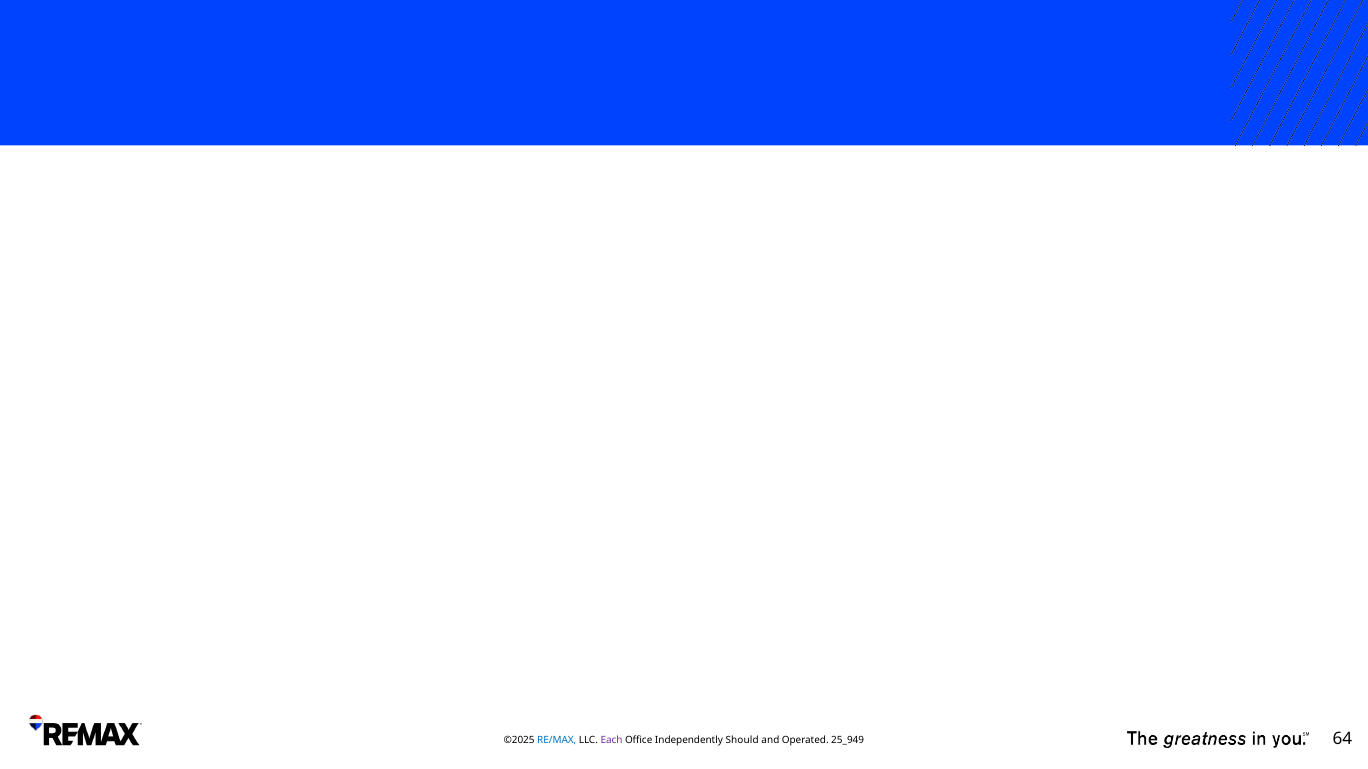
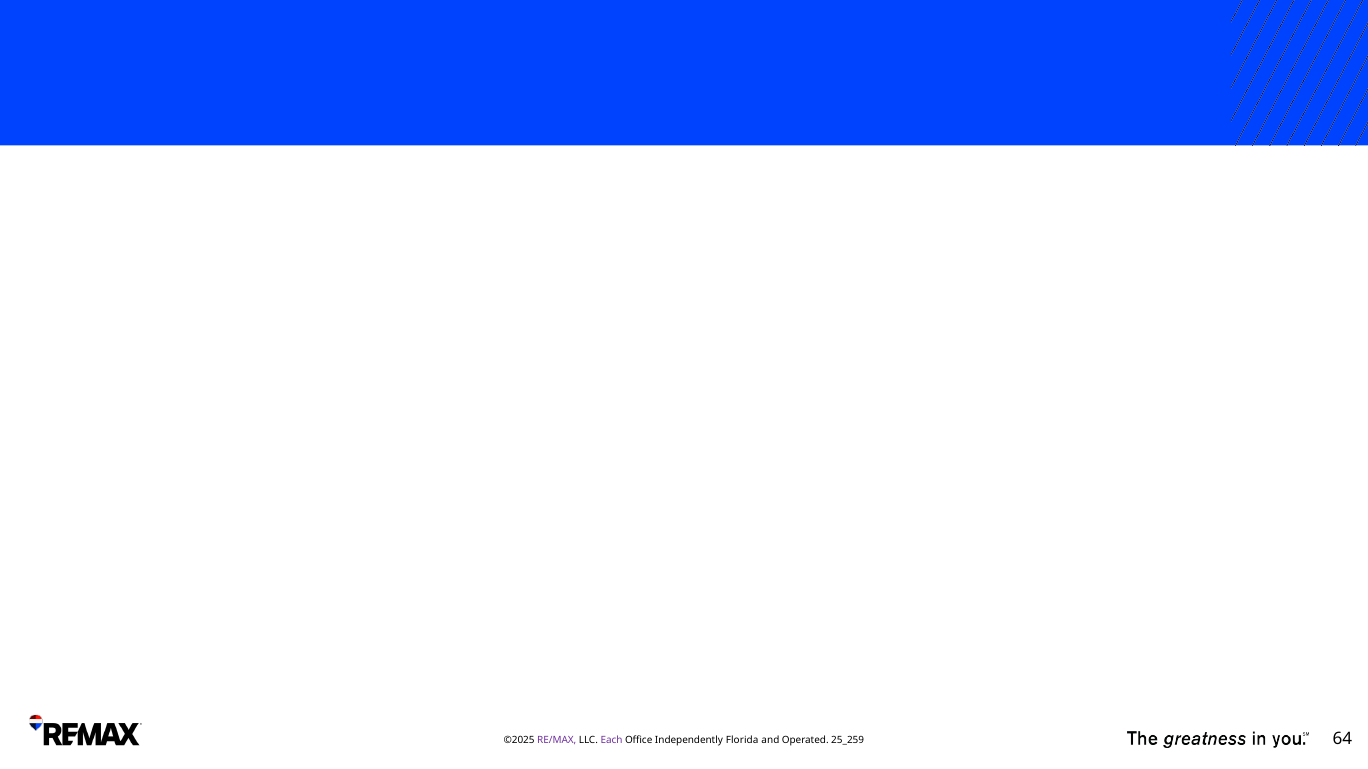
RE/MAX colour: blue -> purple
Should: Should -> Florida
25_949: 25_949 -> 25_259
